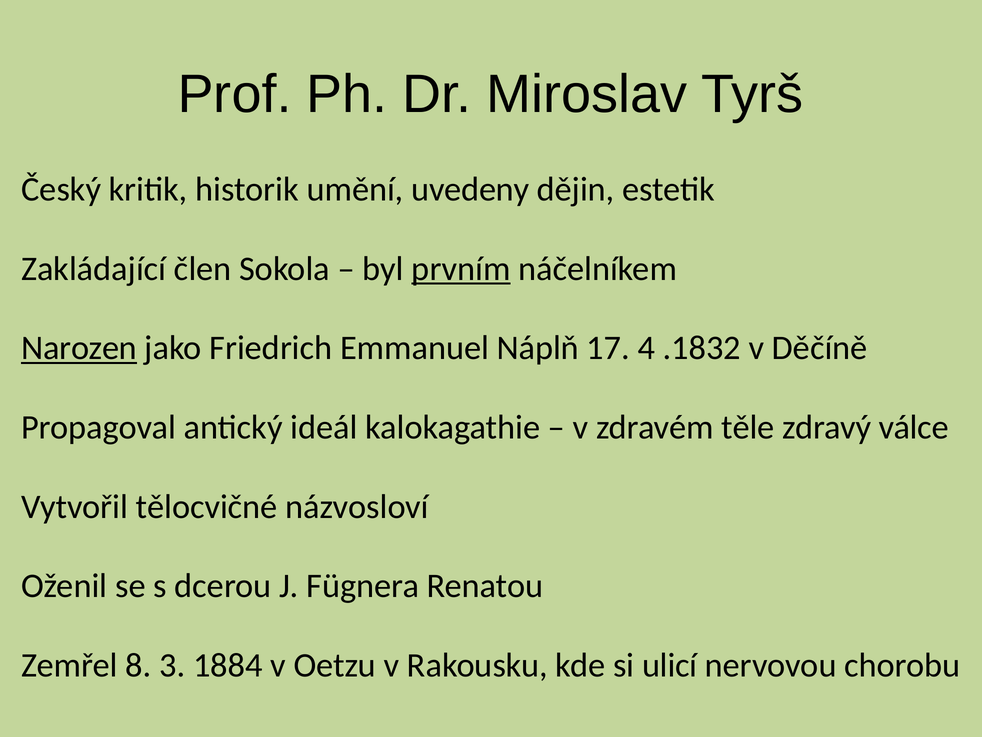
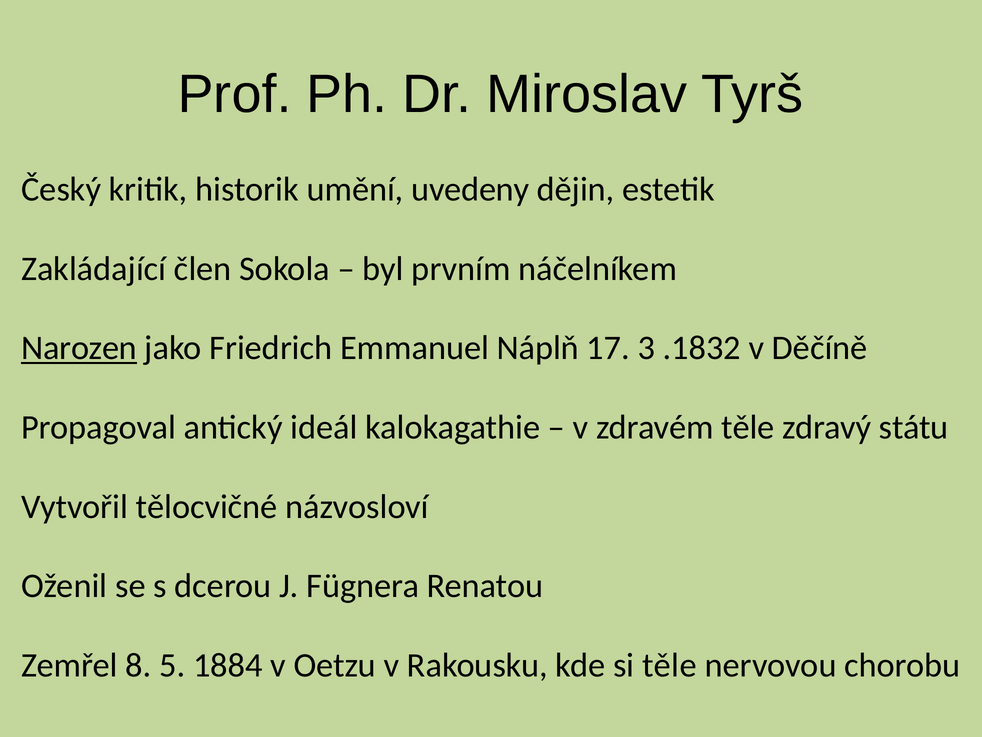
prvním underline: present -> none
4: 4 -> 3
válce: válce -> státu
3: 3 -> 5
si ulicí: ulicí -> těle
